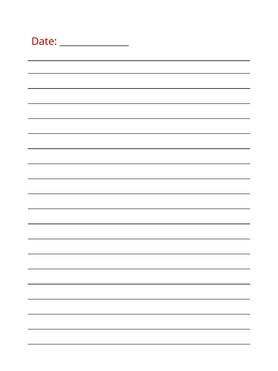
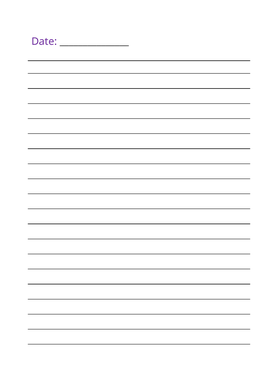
Date colour: red -> purple
